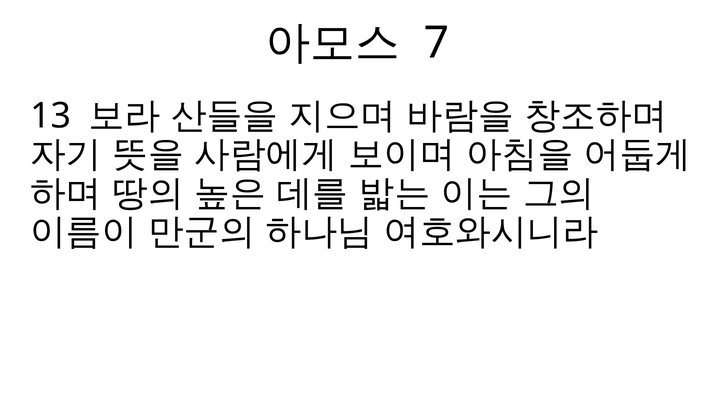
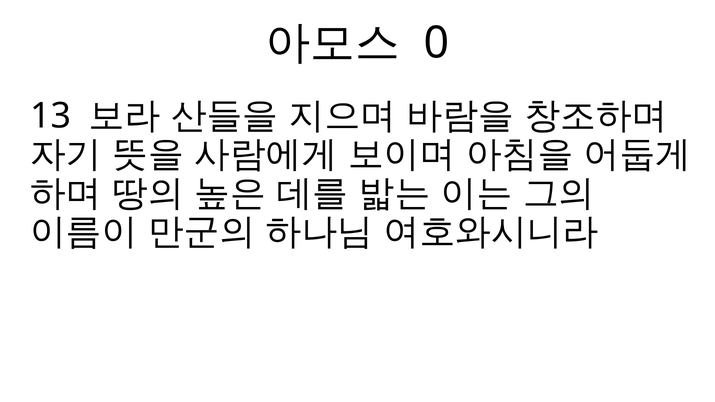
7: 7 -> 0
